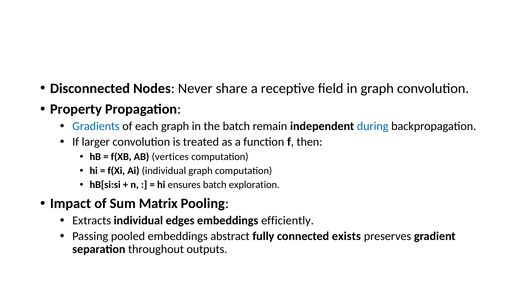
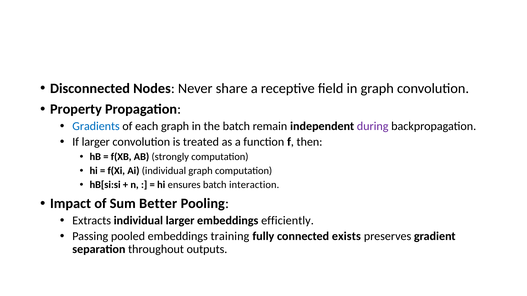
during colour: blue -> purple
vertices: vertices -> strongly
exploration: exploration -> interaction
Matrix: Matrix -> Better
individual edges: edges -> larger
abstract: abstract -> training
